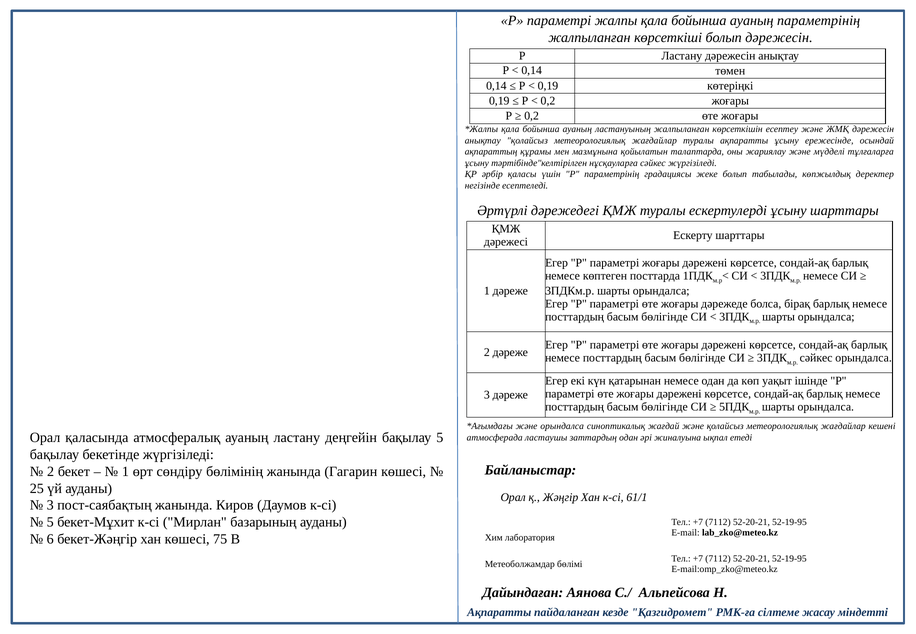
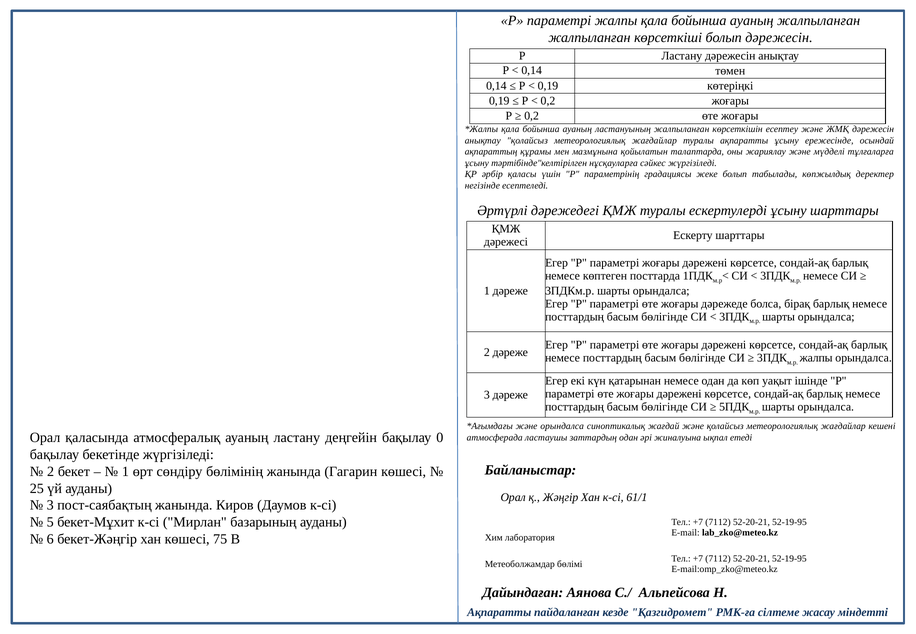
ауаның параметрінің: параметрінің -> жалпыланған
сәйкес at (816, 358): сәйкес -> жалпы
бақылау 5: 5 -> 0
